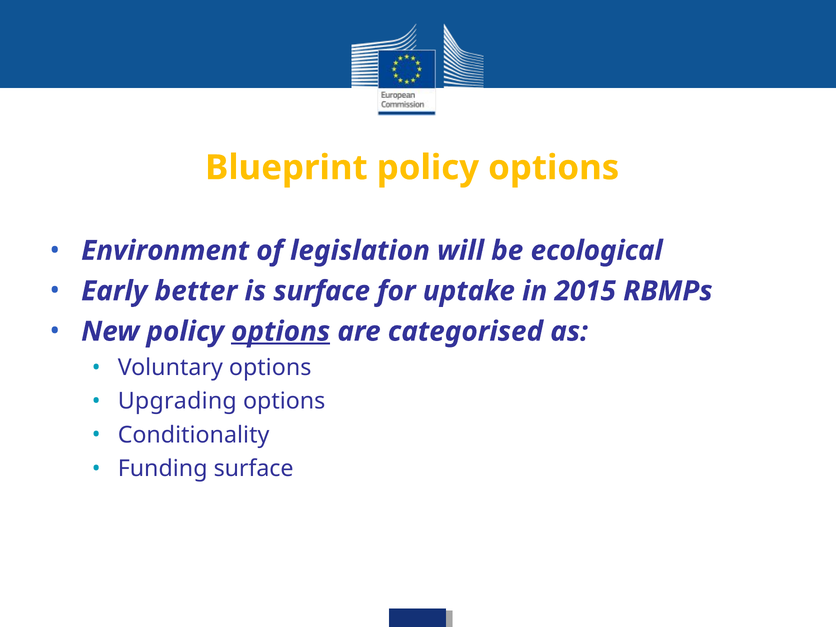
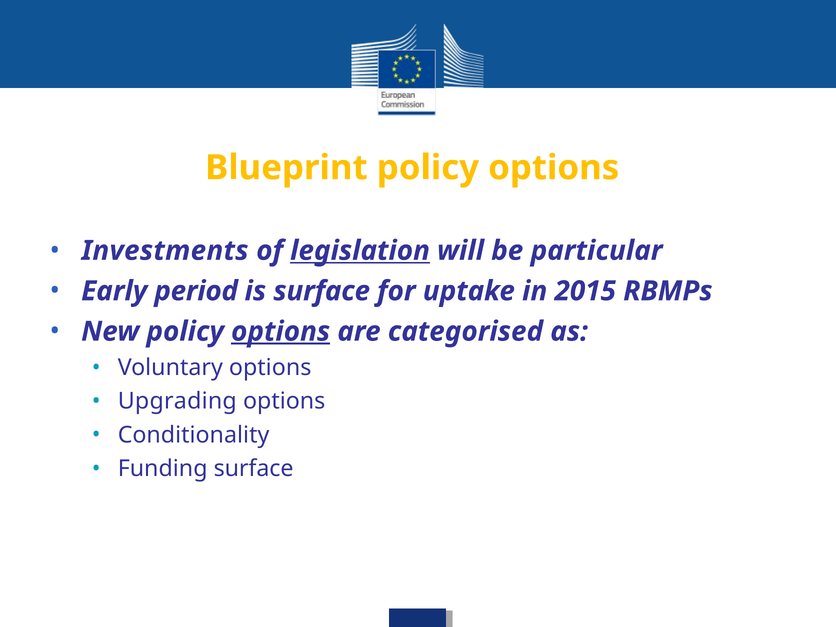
Environment: Environment -> Investments
legislation underline: none -> present
ecological: ecological -> particular
better: better -> period
